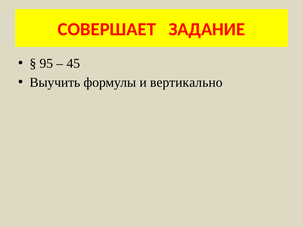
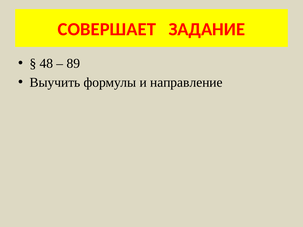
95: 95 -> 48
45: 45 -> 89
вертикально: вертикально -> направление
